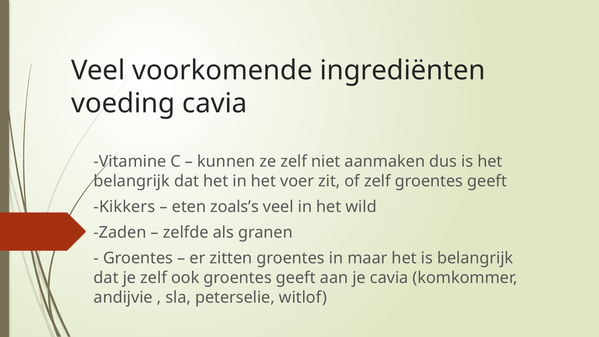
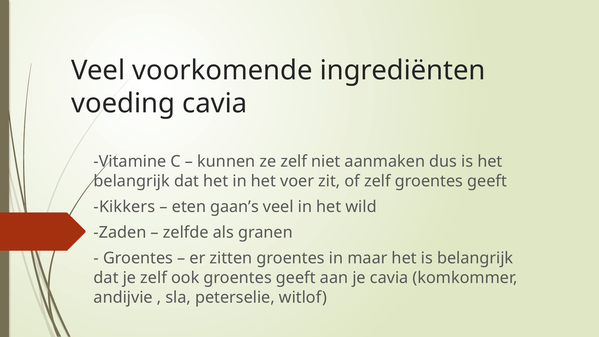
zoals’s: zoals’s -> gaan’s
